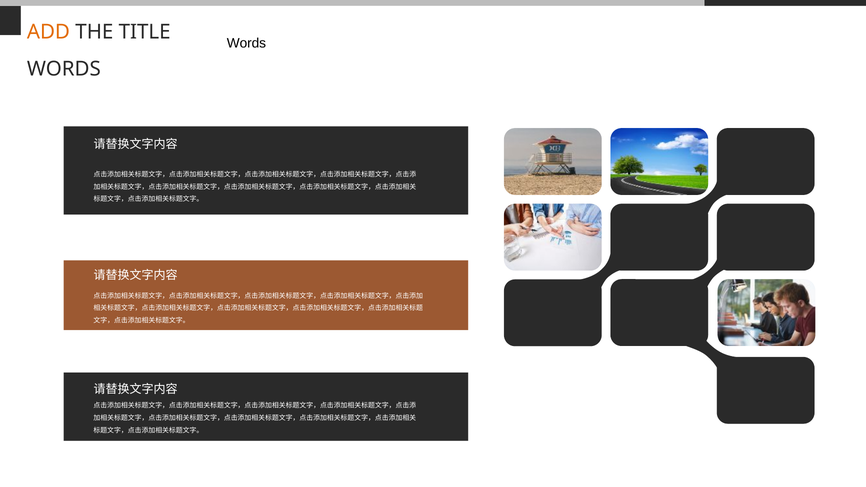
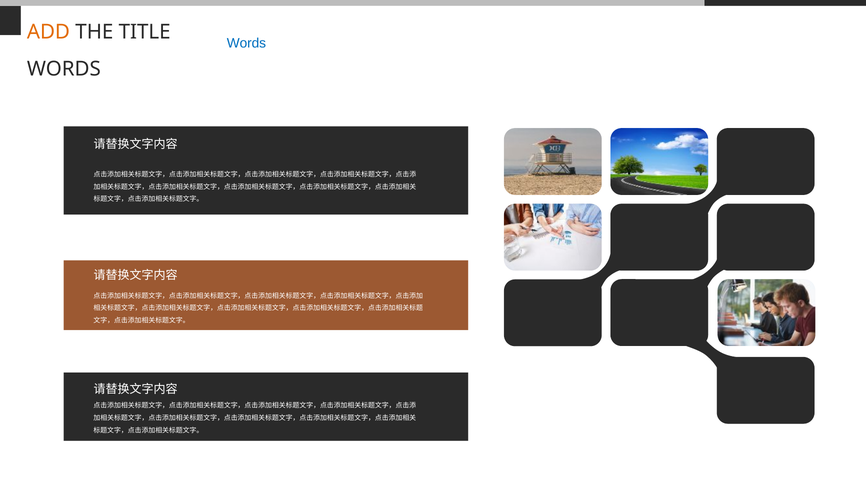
Words at (246, 43) colour: black -> blue
